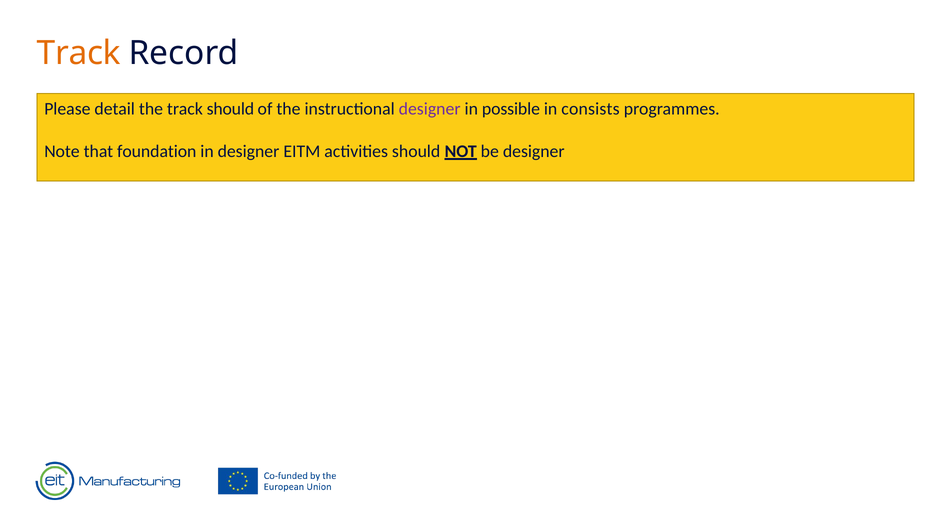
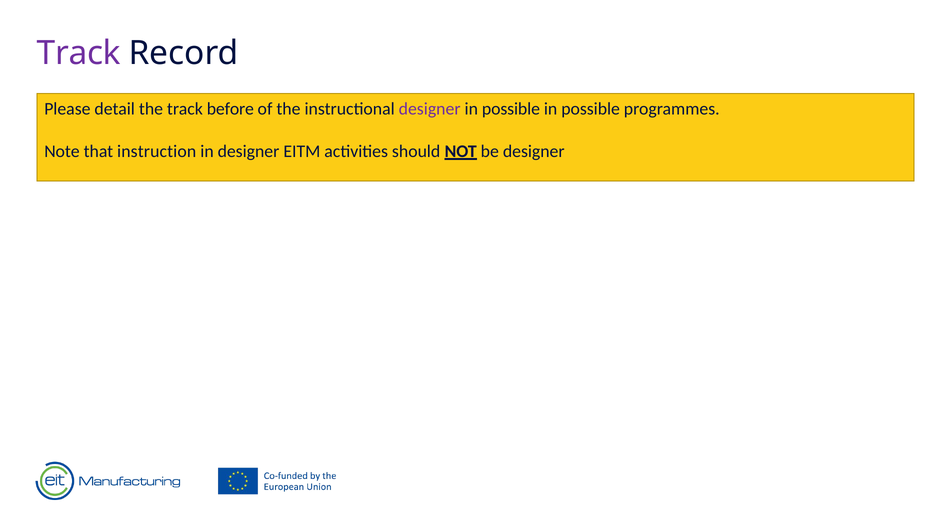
Track at (79, 53) colour: orange -> purple
track should: should -> before
consists at (590, 109): consists -> possible
foundation: foundation -> instruction
